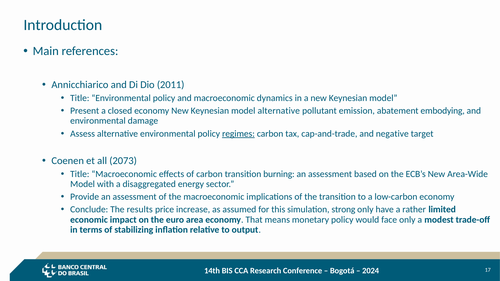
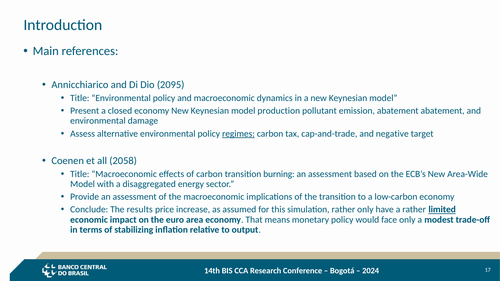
2011: 2011 -> 2095
model alternative: alternative -> production
abatement embodying: embodying -> abatement
2073: 2073 -> 2058
simulation strong: strong -> rather
limited underline: none -> present
